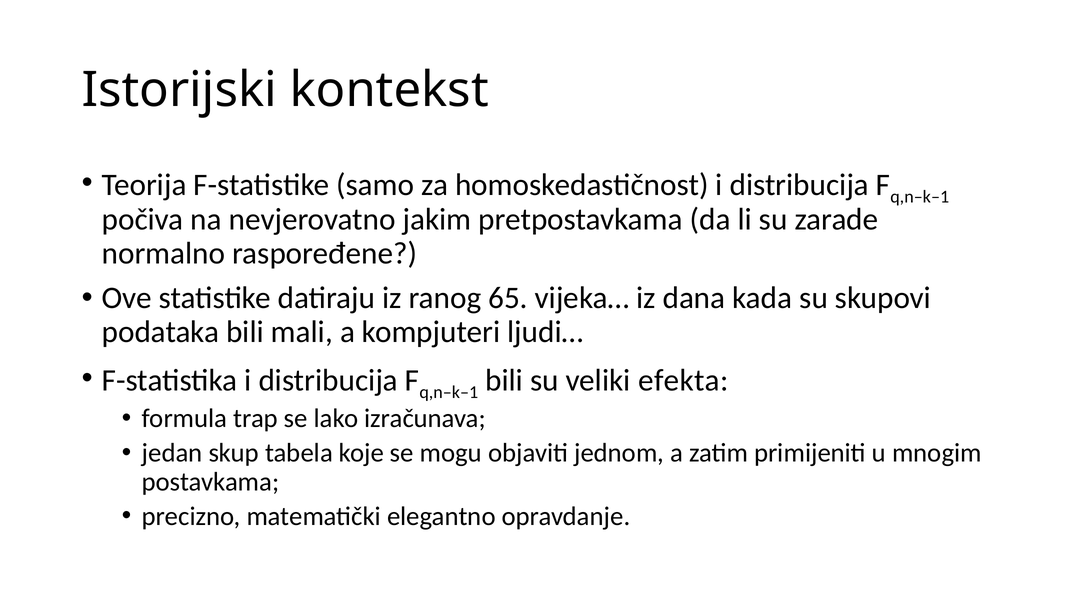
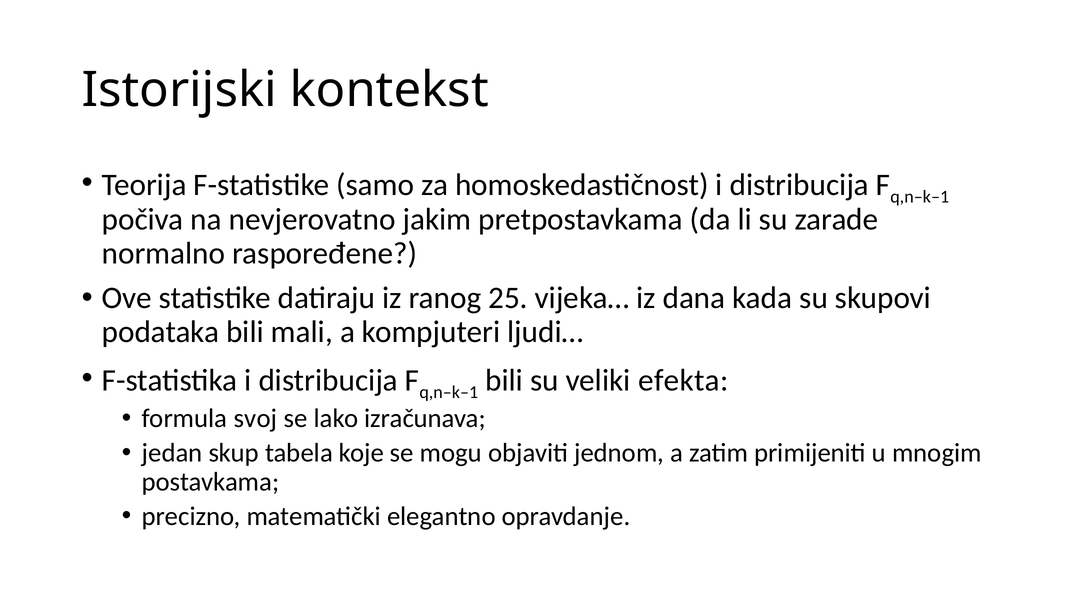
65: 65 -> 25
trap: trap -> svoj
